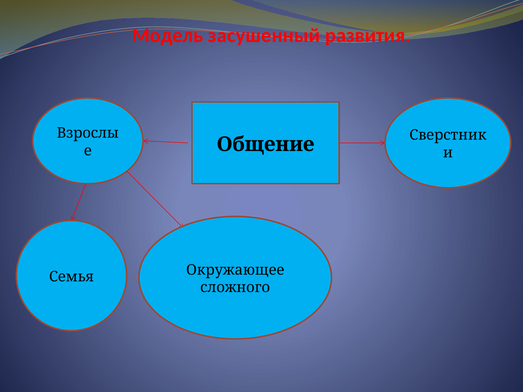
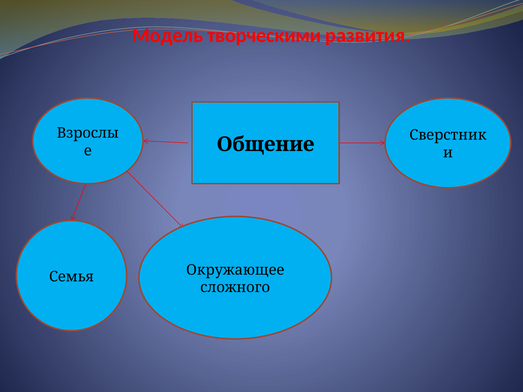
засушенный: засушенный -> творческими
